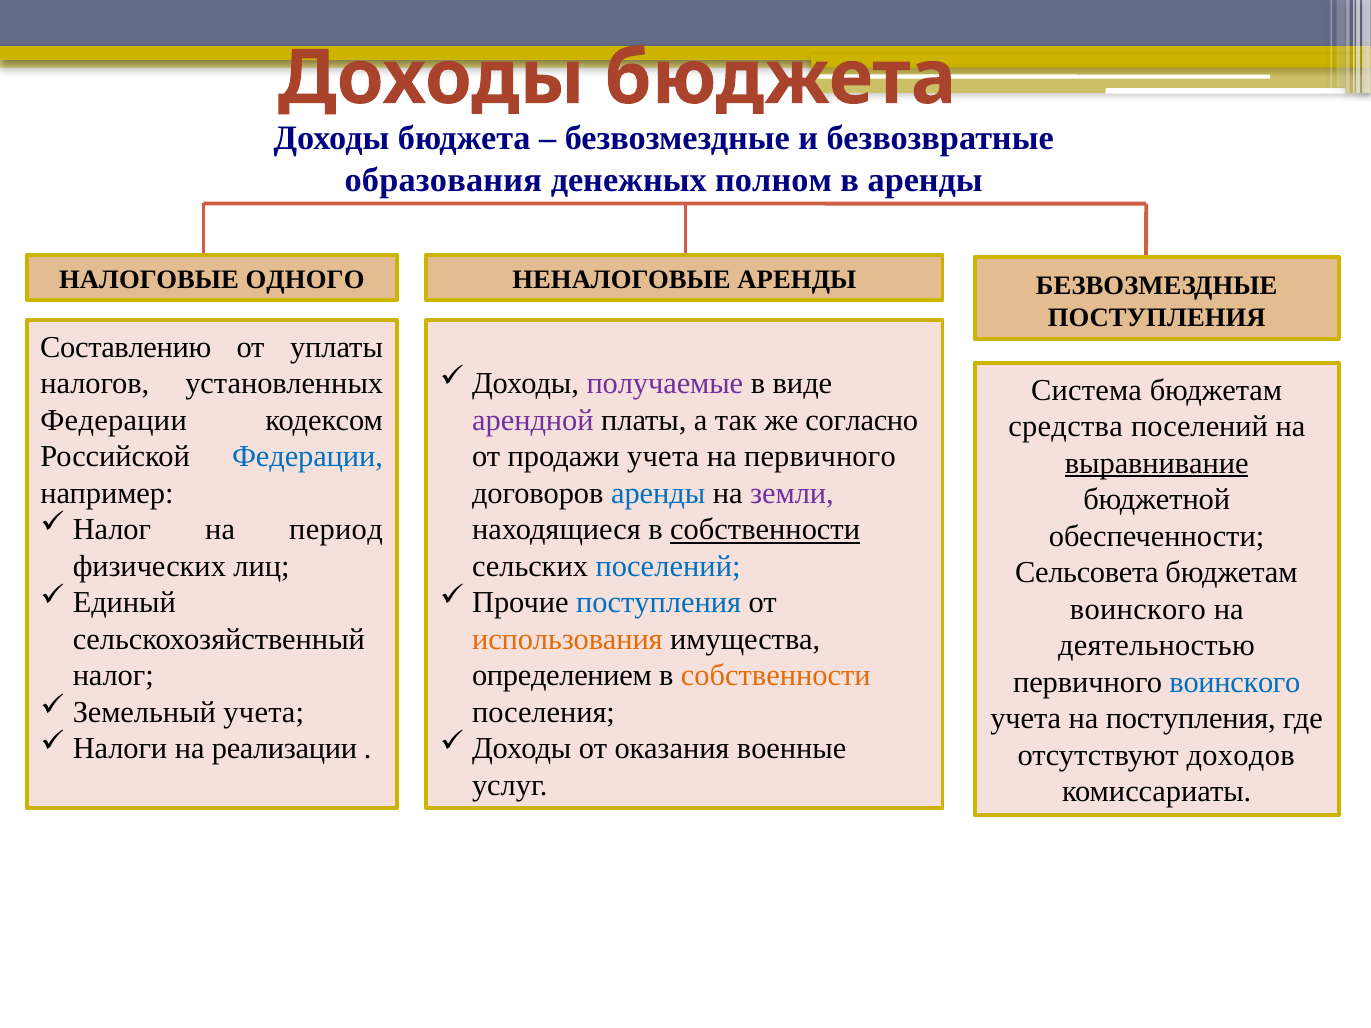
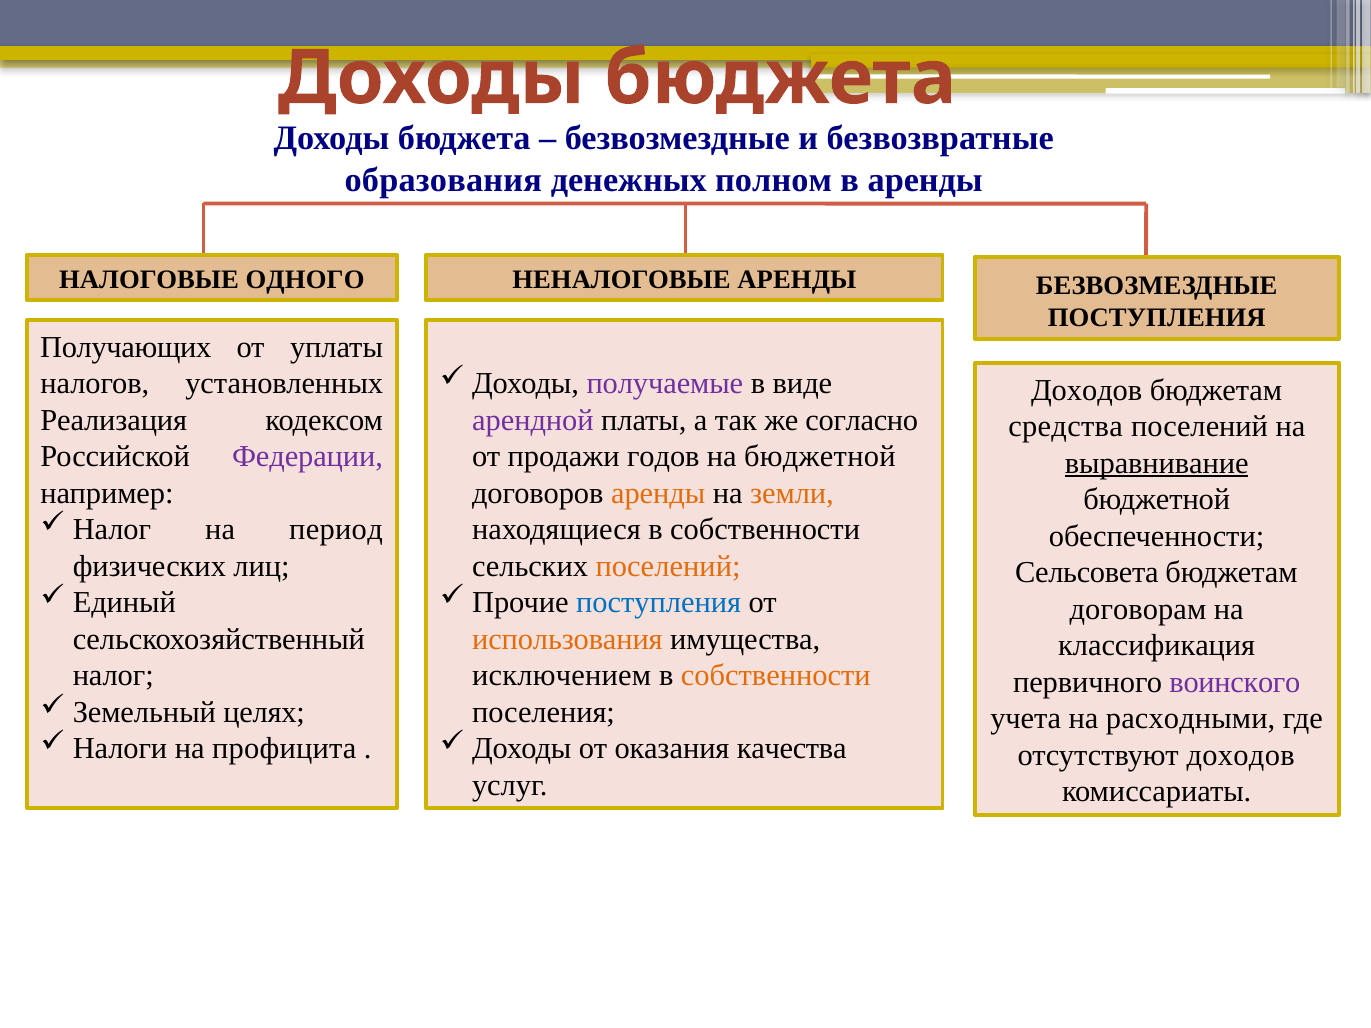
Составлению: Составлению -> Получающих
Система at (1086, 390): Система -> Доходов
Федерации at (114, 420): Федерации -> Реализация
Федерации at (307, 457) colour: blue -> purple
продажи учета: учета -> годов
на первичного: первичного -> бюджетной
аренды at (658, 493) colour: blue -> orange
земли colour: purple -> orange
собственности at (765, 530) underline: present -> none
поселений at (668, 566) colour: blue -> orange
воинского at (1138, 609): воинского -> договорам
деятельностью: деятельностью -> классификация
определением: определением -> исключением
воинского at (1235, 682) colour: blue -> purple
учета at (264, 712): учета -> целях
на поступления: поступления -> расходными
реализации: реализации -> профицита
военные: военные -> качества
